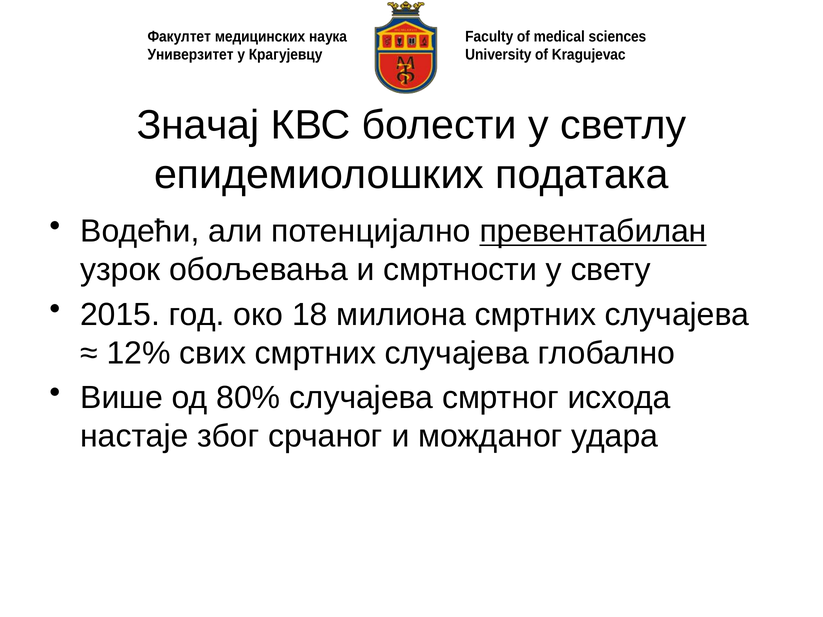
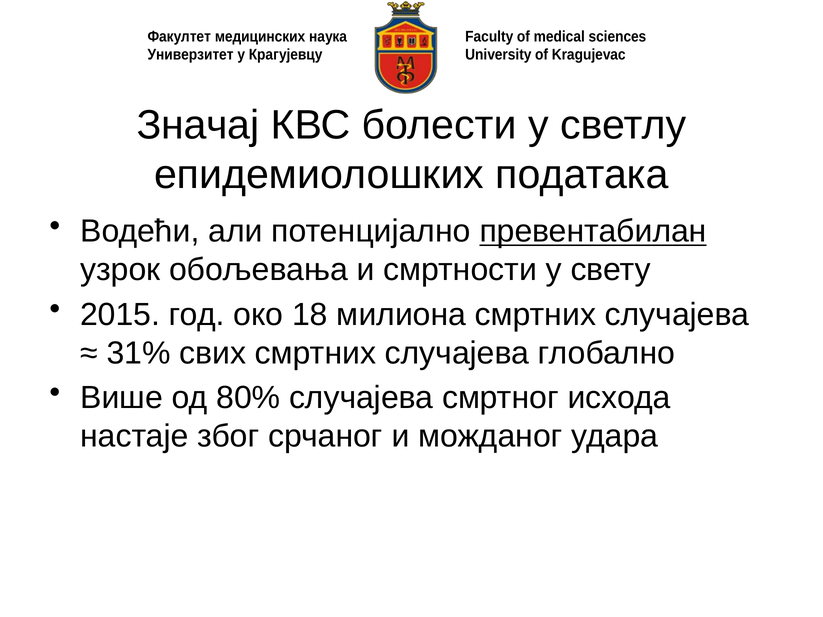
12%: 12% -> 31%
